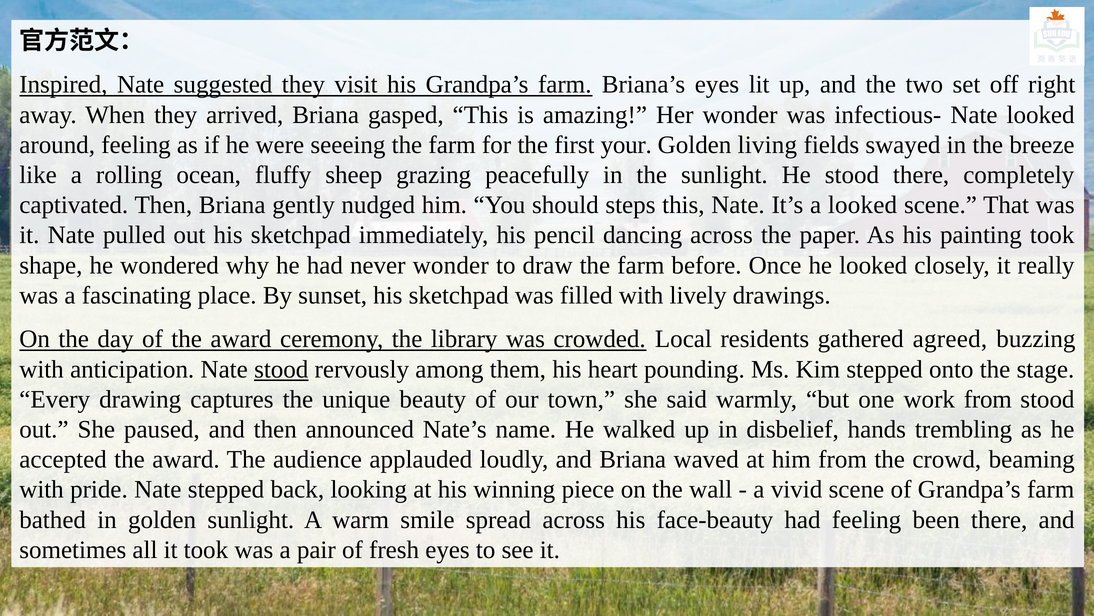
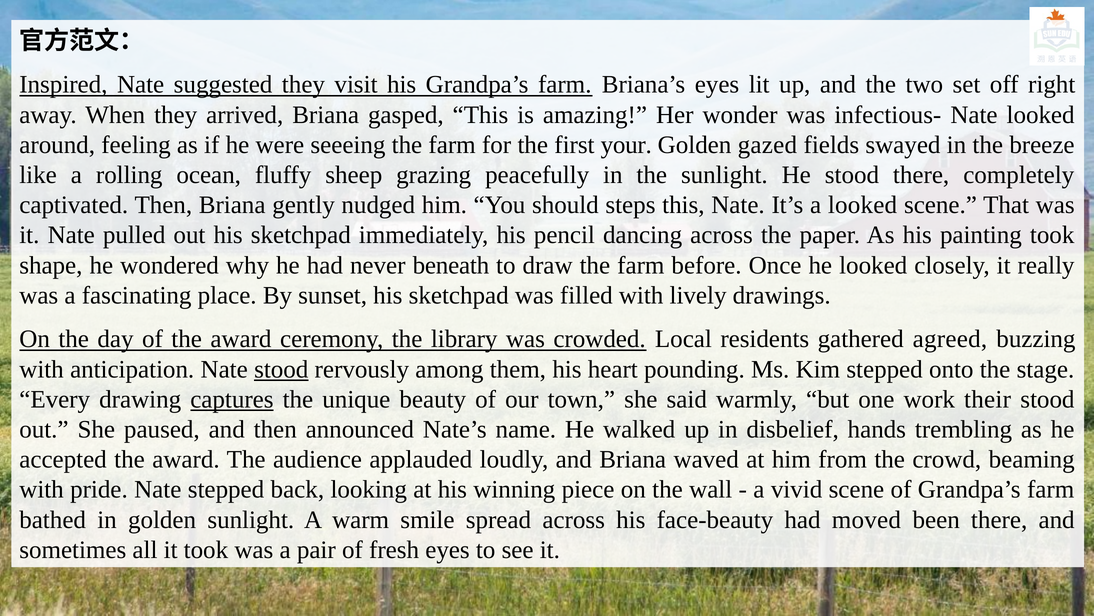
living: living -> gazed
never wonder: wonder -> beneath
captures underline: none -> present
work from: from -> their
had feeling: feeling -> moved
